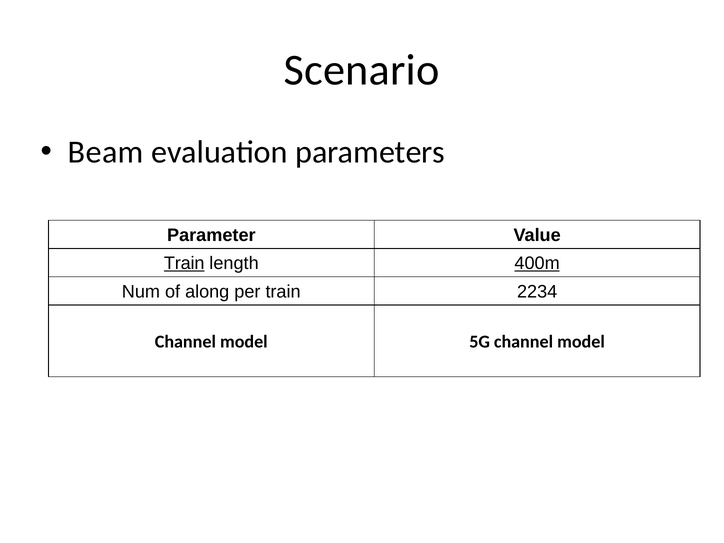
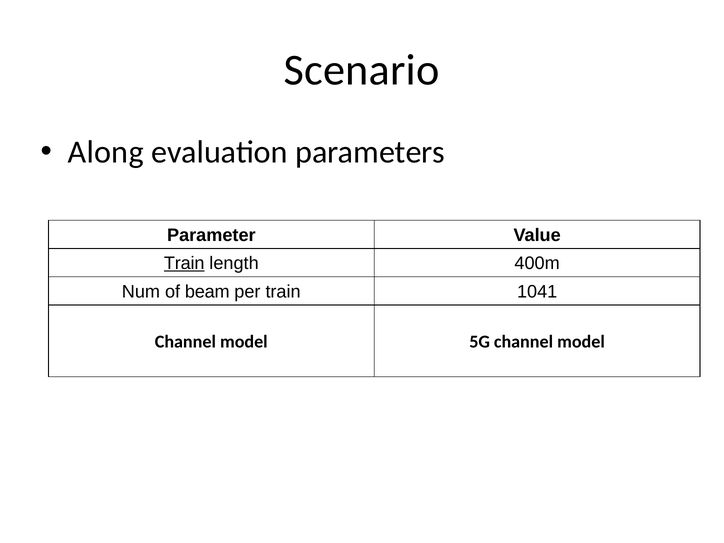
Beam: Beam -> Along
400m underline: present -> none
along: along -> beam
2234: 2234 -> 1041
